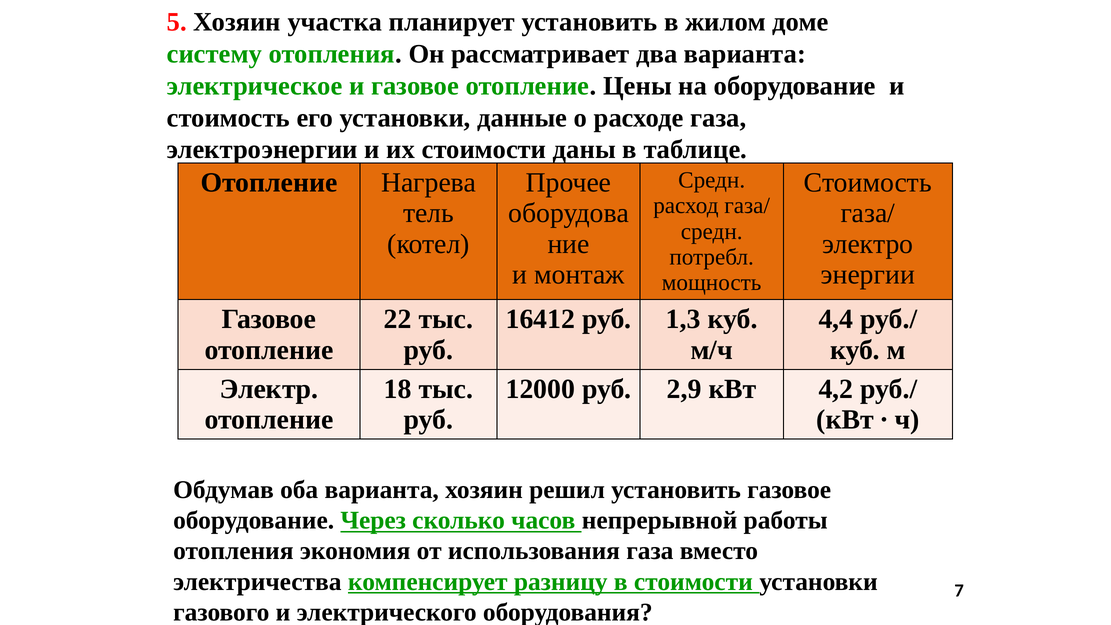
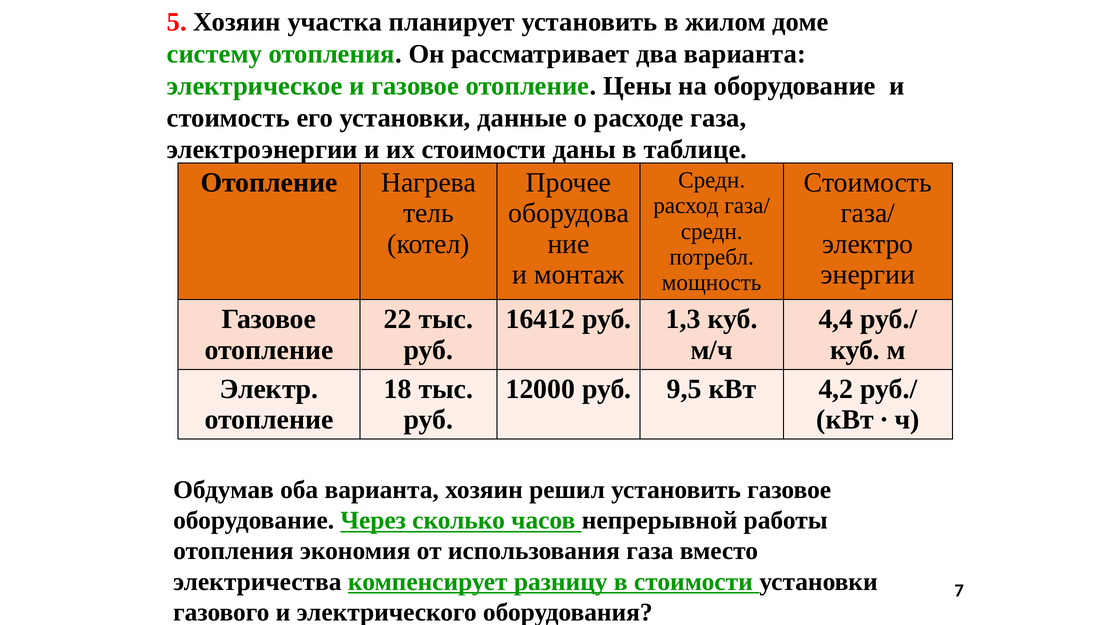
2,9: 2,9 -> 9,5
